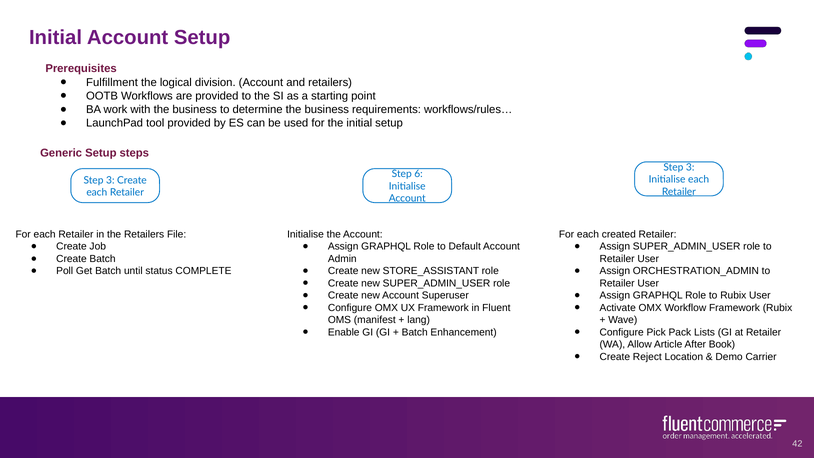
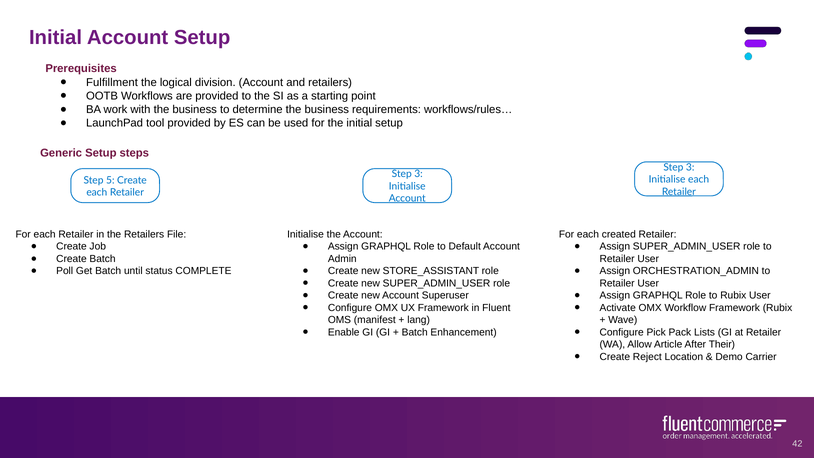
6 at (419, 174): 6 -> 3
3 at (110, 180): 3 -> 5
Book: Book -> Their
